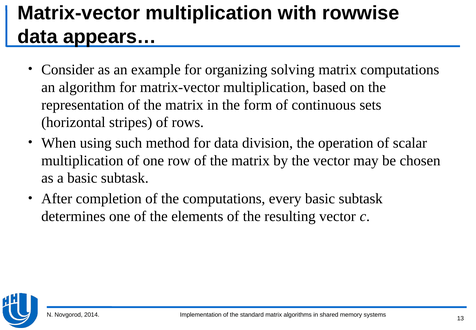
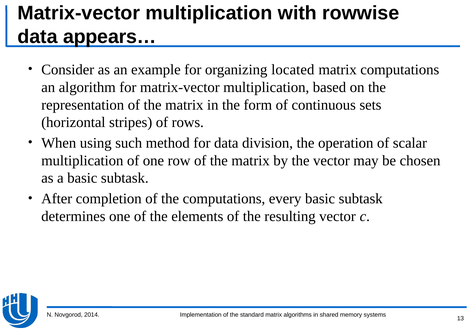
solving: solving -> located
